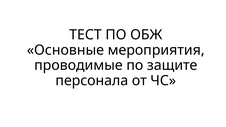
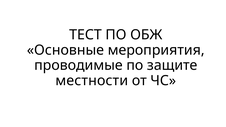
персонала: персонала -> местности
